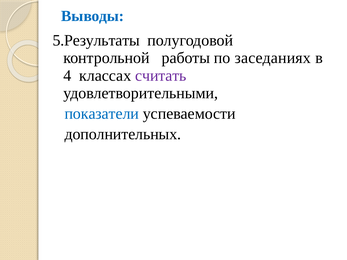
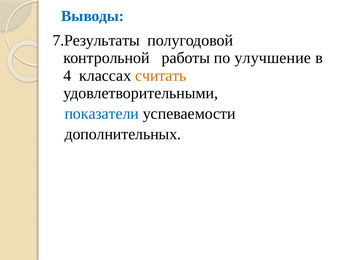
5.Результаты: 5.Результаты -> 7.Результаты
заседаниях: заседаниях -> улучшение
считать colour: purple -> orange
